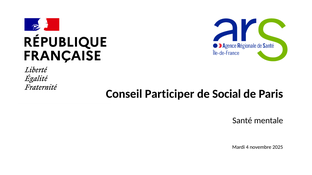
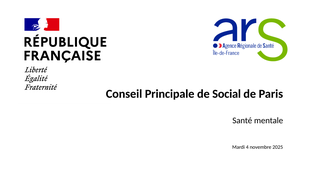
Participer: Participer -> Principale
